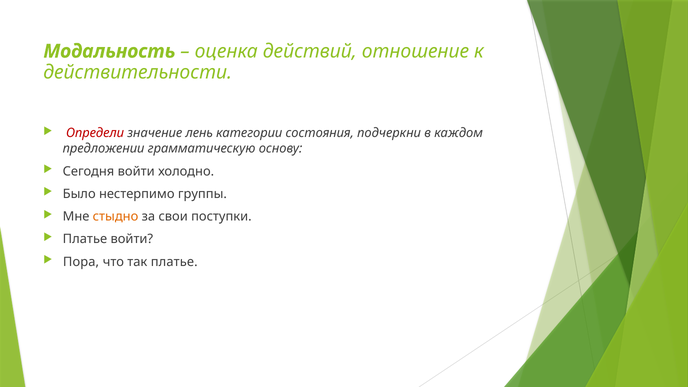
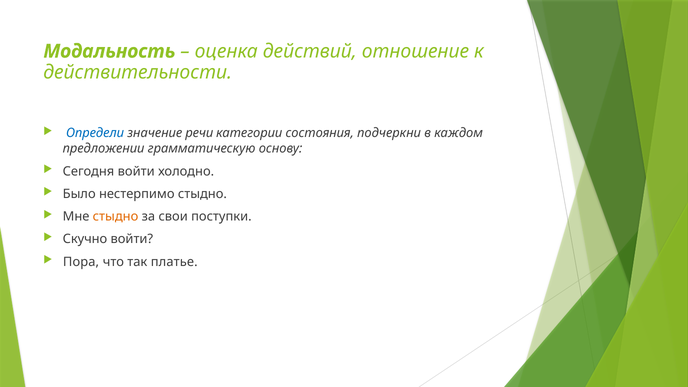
Определи colour: red -> blue
лень: лень -> речи
нестерпимо группы: группы -> стыдно
Платье at (85, 239): Платье -> Скучно
